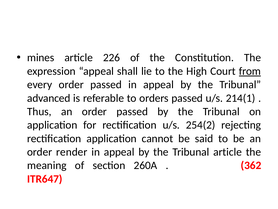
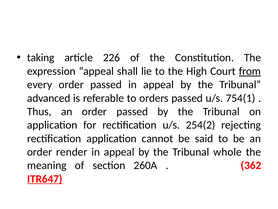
mines: mines -> taking
214(1: 214(1 -> 754(1
Tribunal article: article -> whole
ITR647 underline: none -> present
